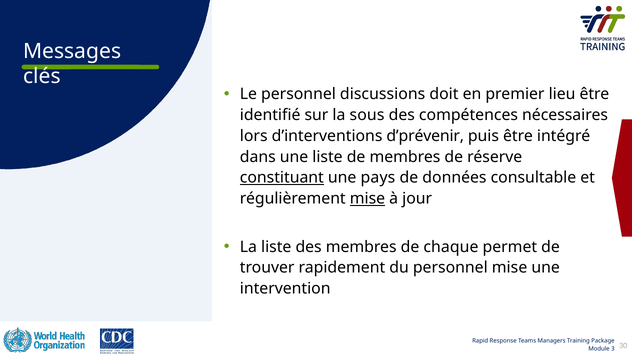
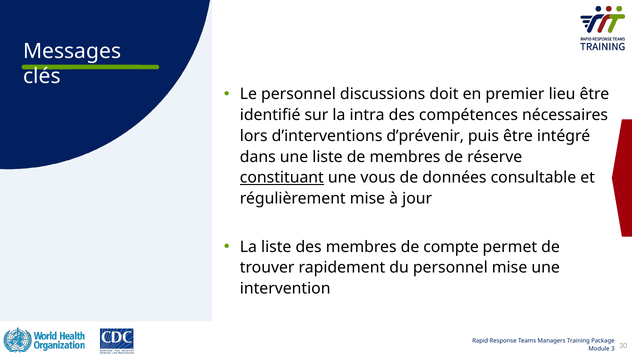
sous: sous -> intra
pays: pays -> vous
mise at (367, 198) underline: present -> none
chaque: chaque -> compte
